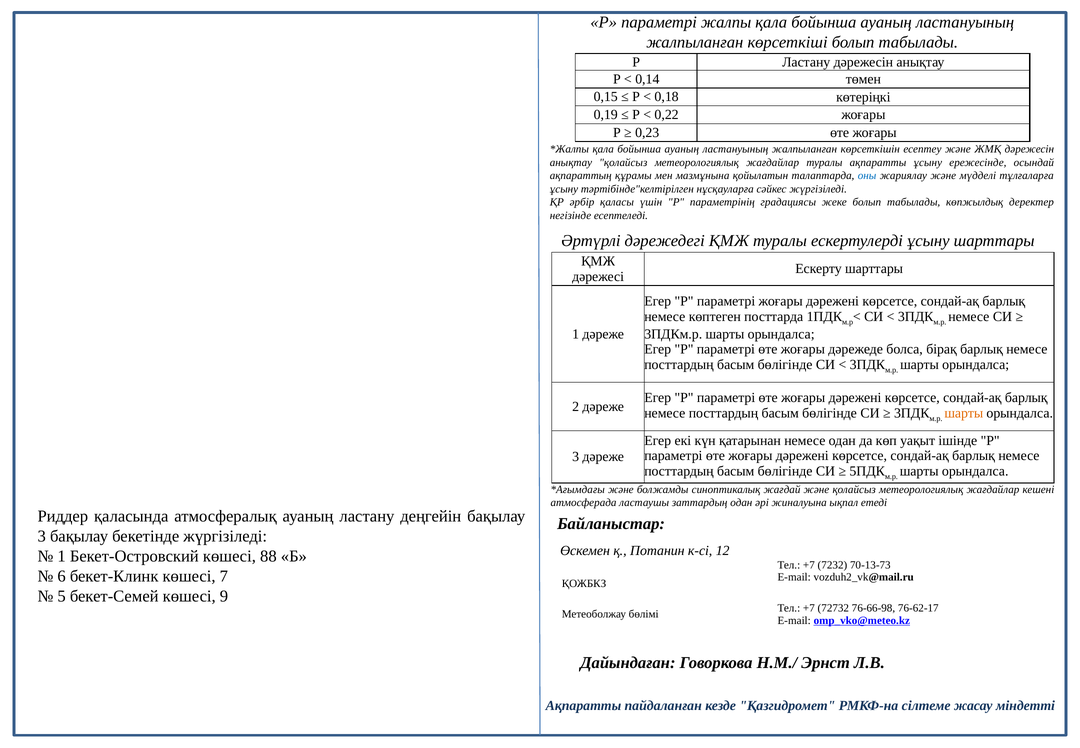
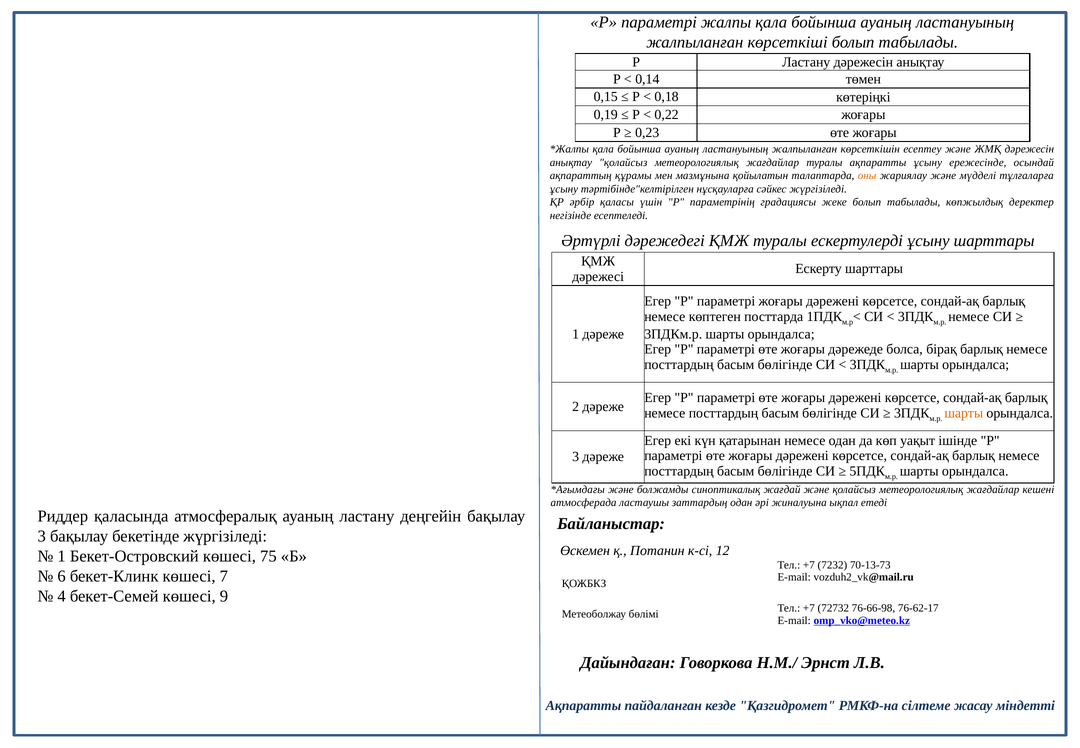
оны colour: blue -> orange
88: 88 -> 75
5: 5 -> 4
